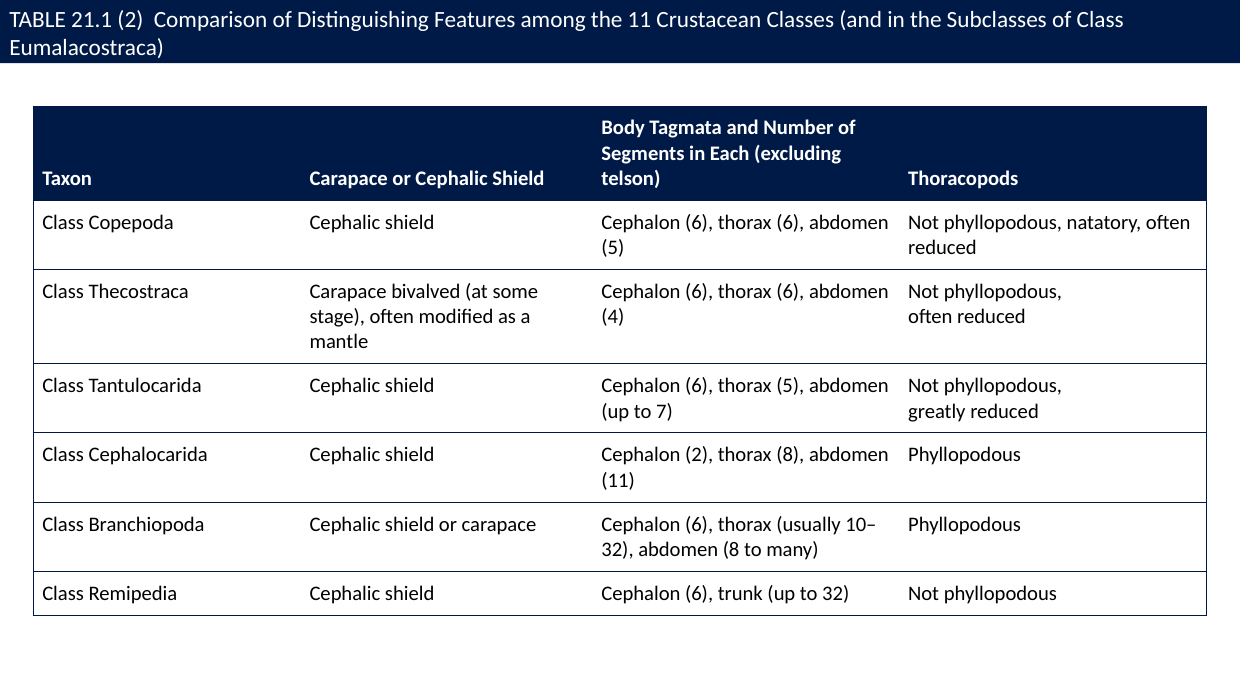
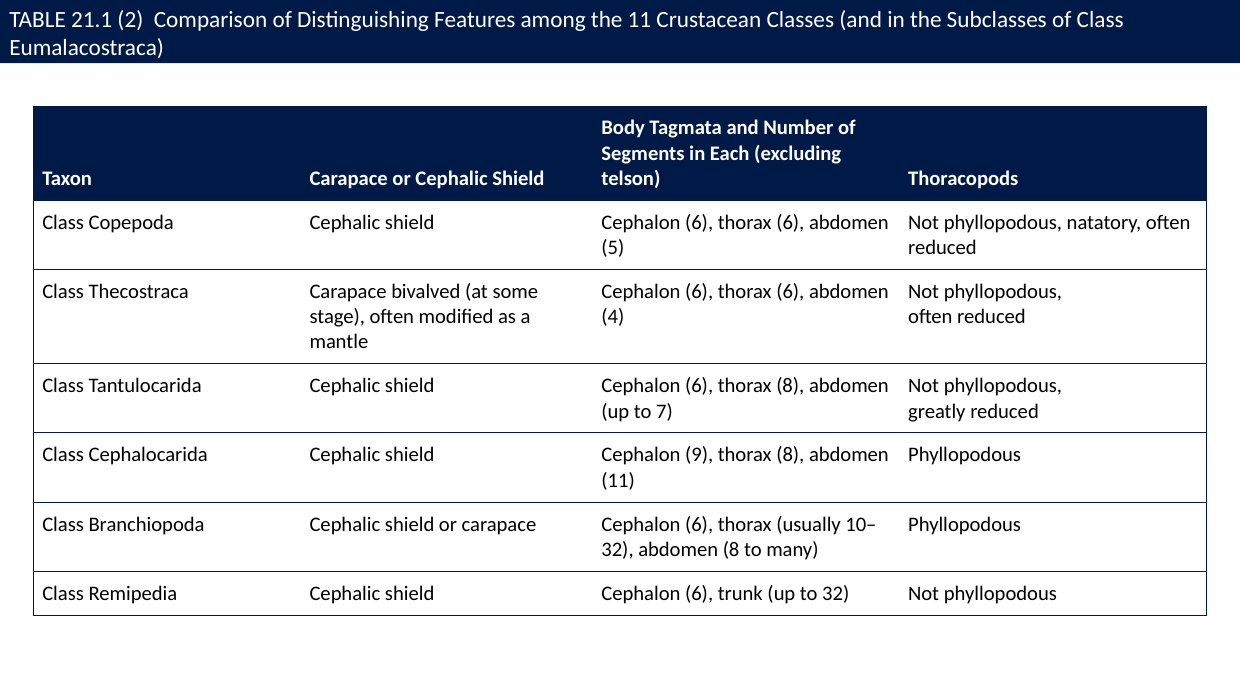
6 thorax 5: 5 -> 8
Cephalon 2: 2 -> 9
